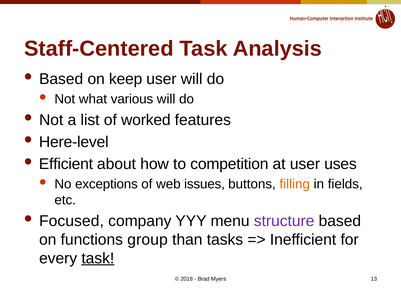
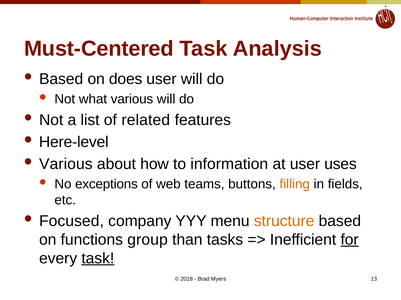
Staff-Centered: Staff-Centered -> Must-Centered
keep: keep -> does
worked: worked -> related
Efficient at (66, 164): Efficient -> Various
competition: competition -> information
issues: issues -> teams
structure colour: purple -> orange
for underline: none -> present
